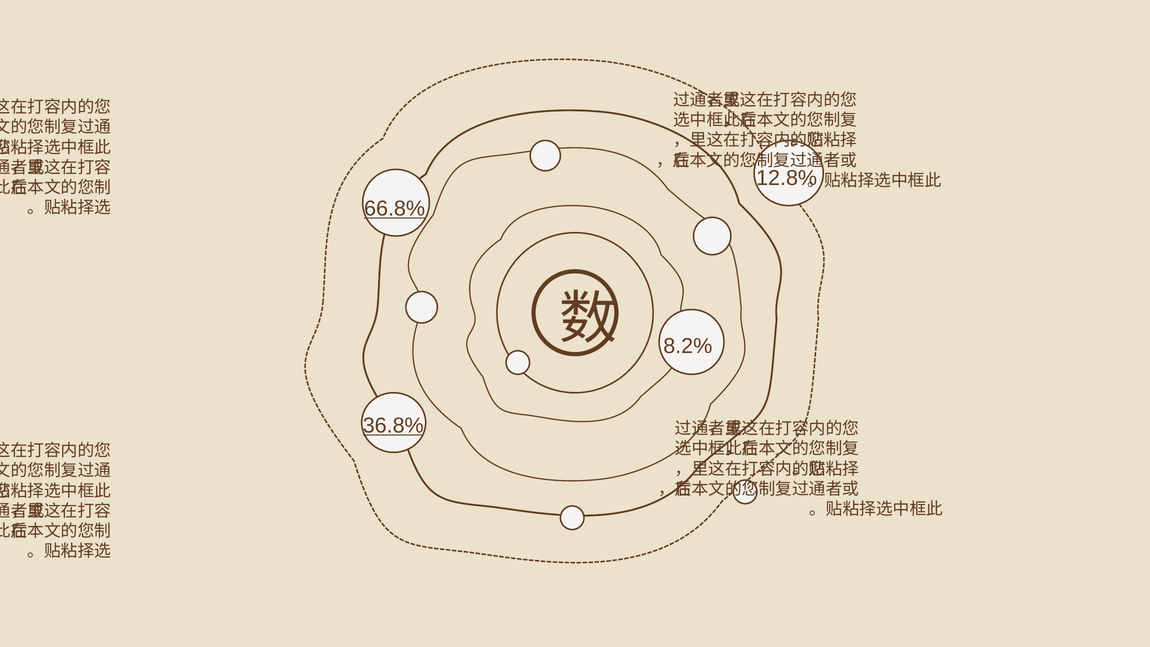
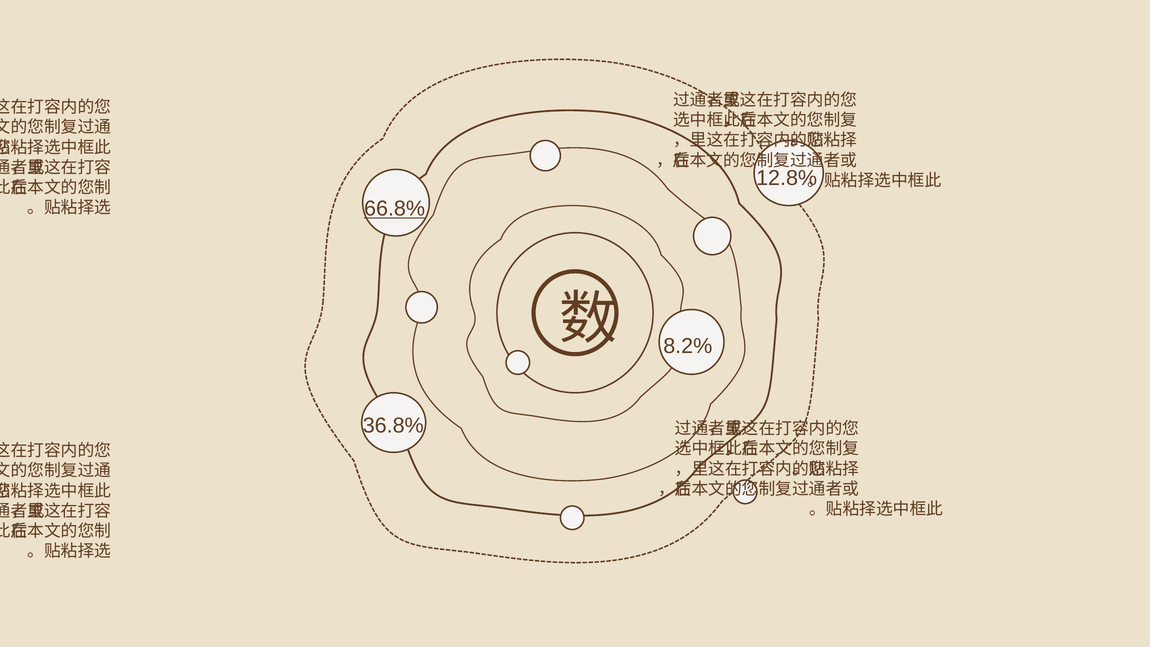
36.8% underline: present -> none
